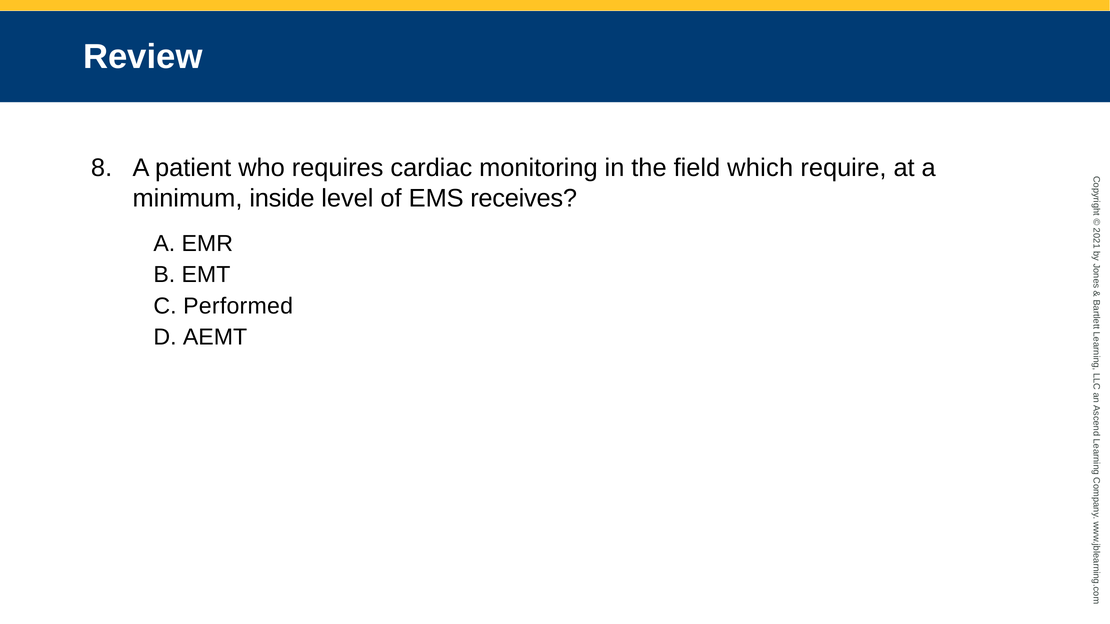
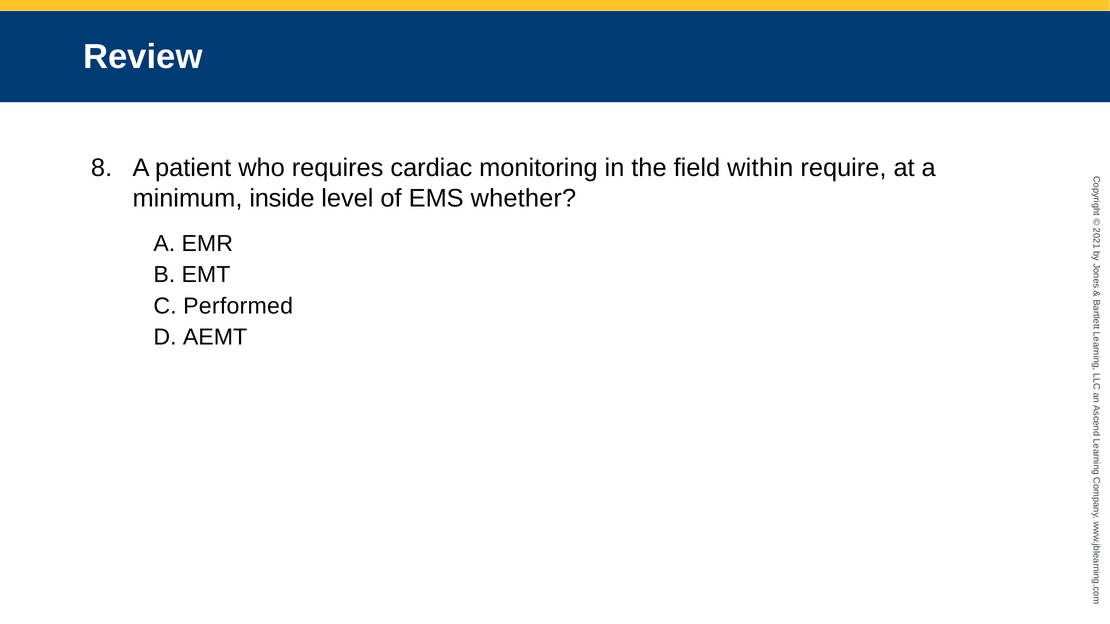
which: which -> within
receives: receives -> whether
